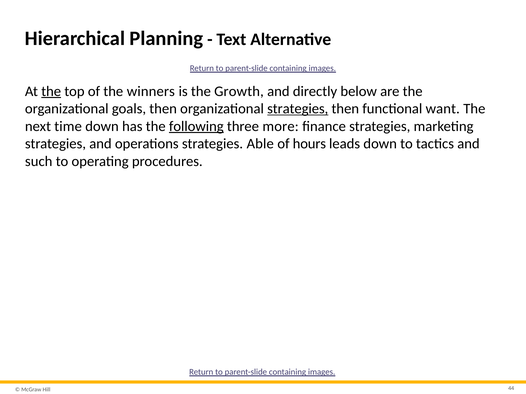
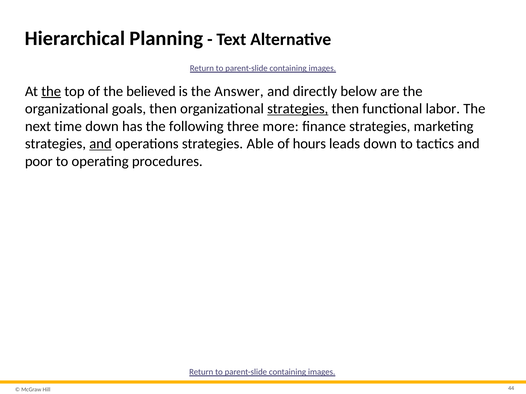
winners: winners -> believed
Growth: Growth -> Answer
want: want -> labor
following underline: present -> none
and at (100, 144) underline: none -> present
such: such -> poor
